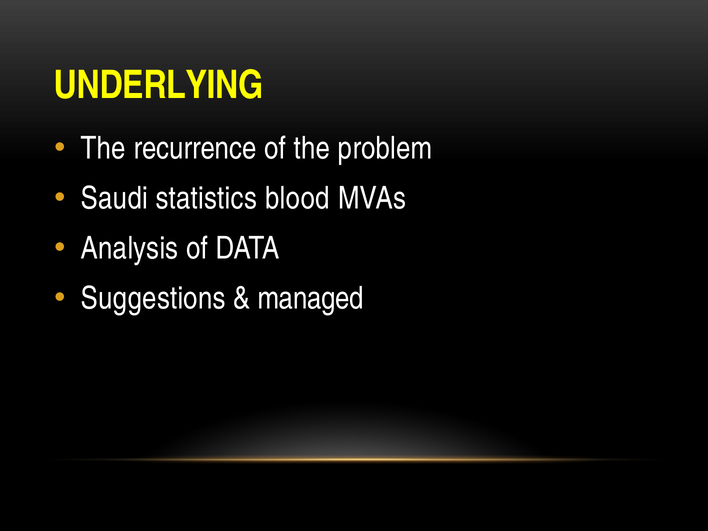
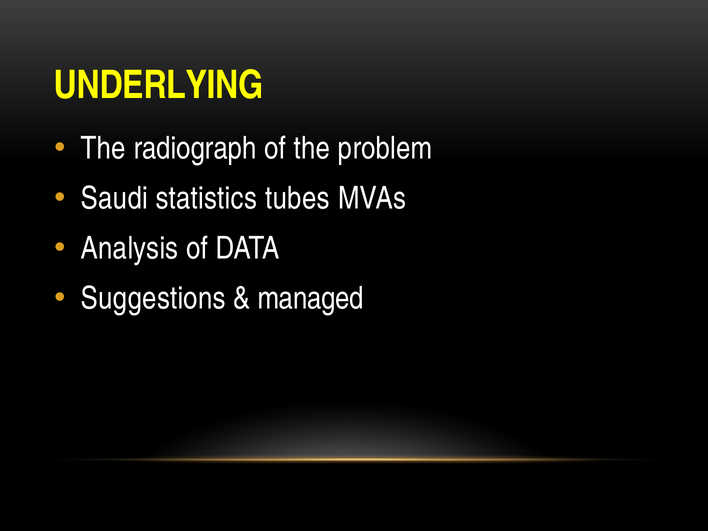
recurrence: recurrence -> radiograph
blood: blood -> tubes
